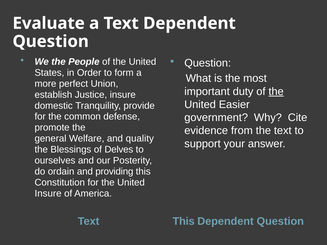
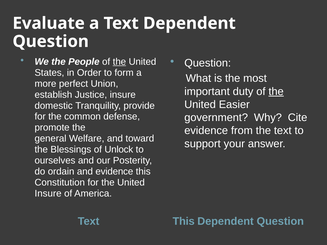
the at (119, 62) underline: none -> present
quality: quality -> toward
Delves: Delves -> Unlock
and providing: providing -> evidence
